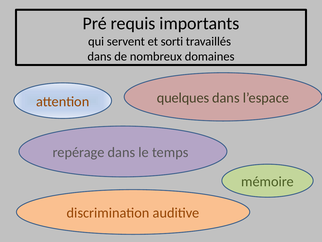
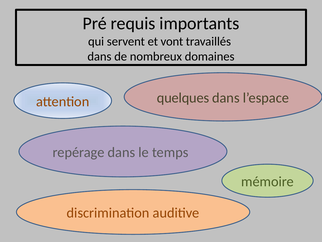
sorti: sorti -> vont
